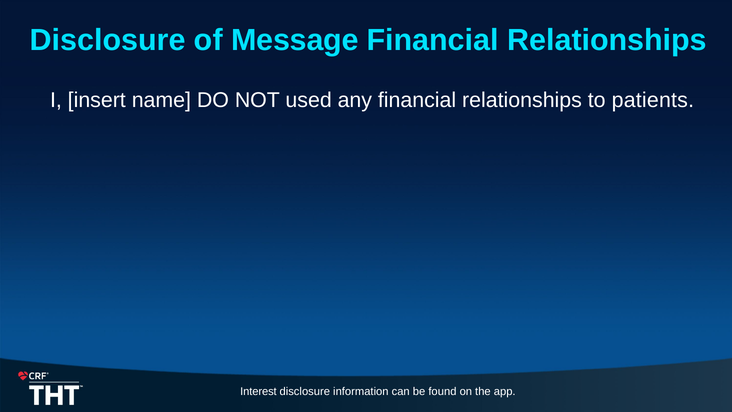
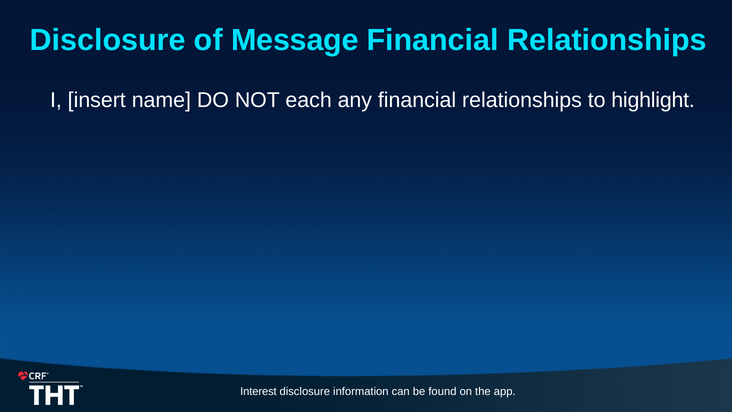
used: used -> each
patients: patients -> highlight
